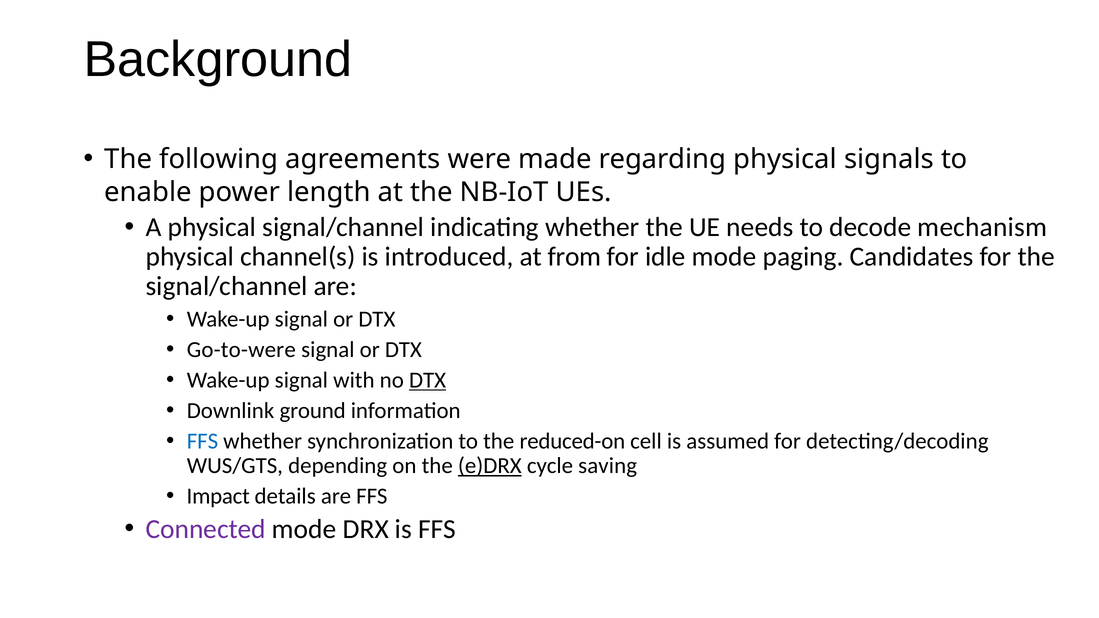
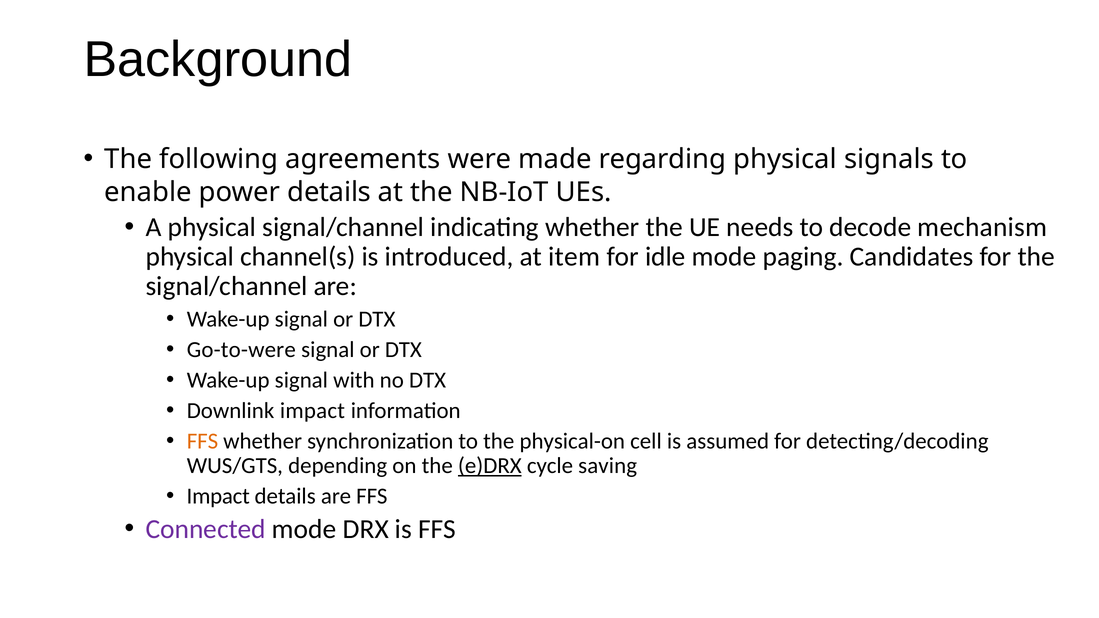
power length: length -> details
from: from -> item
DTX at (428, 380) underline: present -> none
Downlink ground: ground -> impact
FFS at (202, 441) colour: blue -> orange
reduced-on: reduced-on -> physical-on
